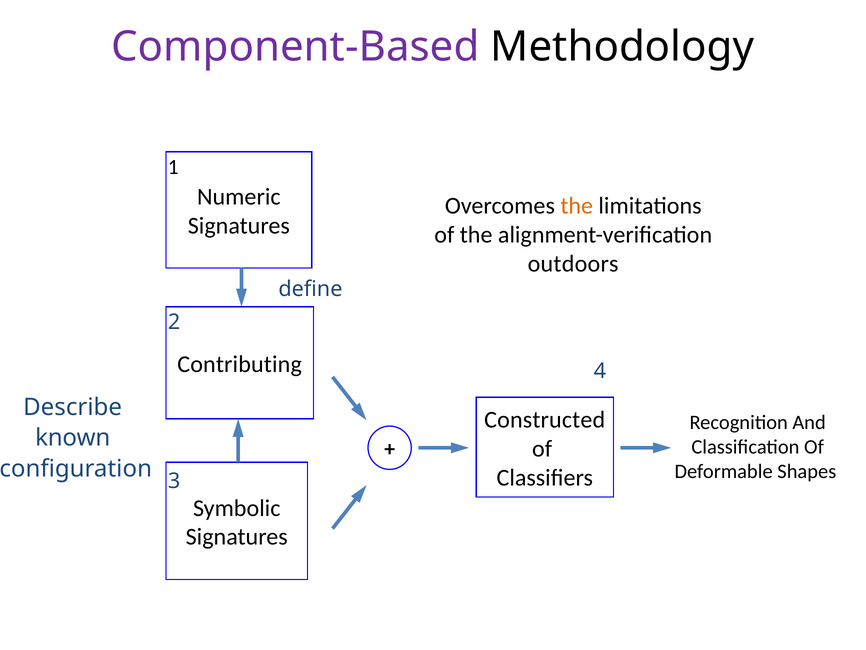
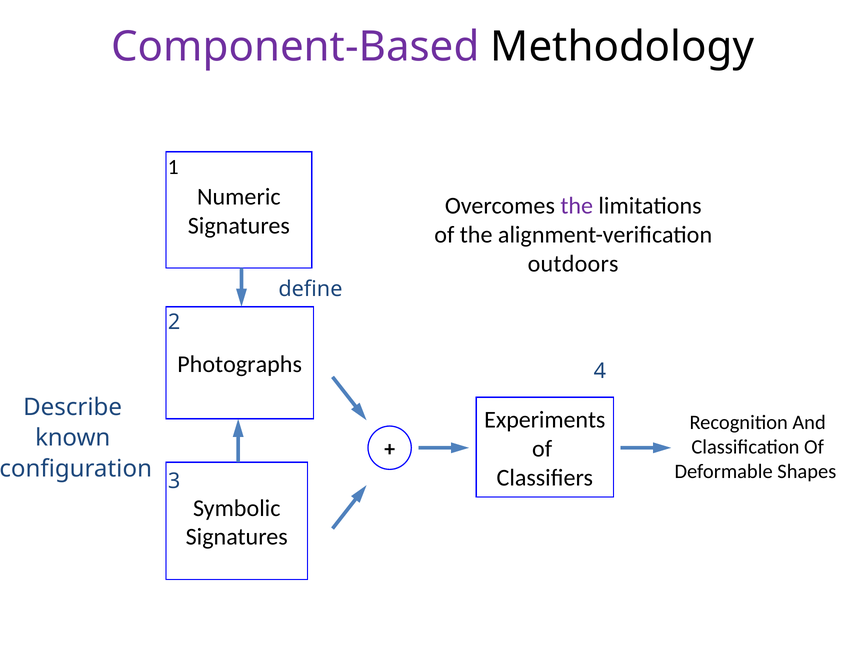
the at (577, 206) colour: orange -> purple
Contributing: Contributing -> Photographs
Constructed: Constructed -> Experiments
